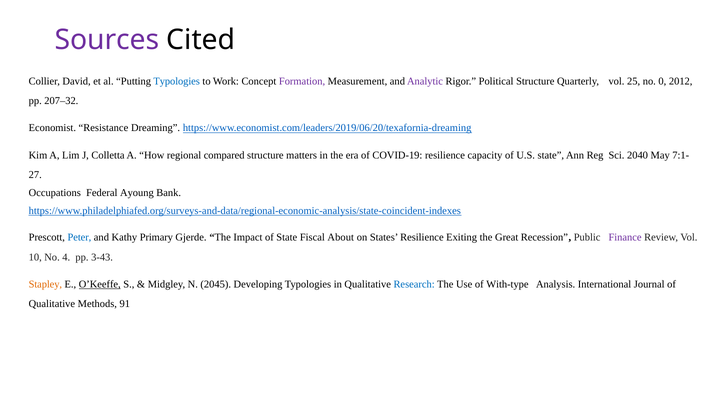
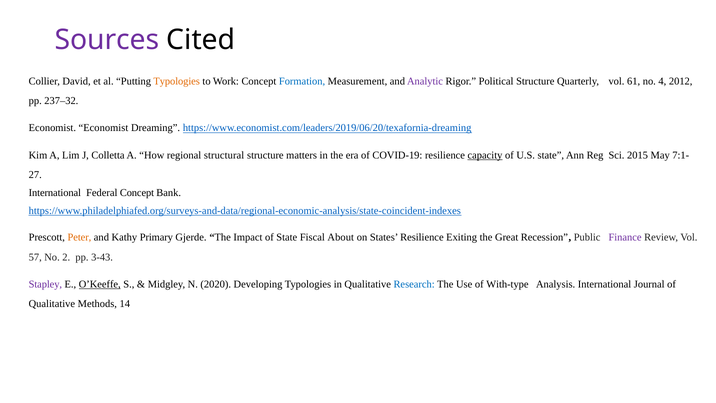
Typologies at (177, 81) colour: blue -> orange
Formation colour: purple -> blue
25: 25 -> 61
0: 0 -> 4
207–32: 207–32 -> 237–32
Economist Resistance: Resistance -> Economist
compared: compared -> structural
capacity underline: none -> present
2040: 2040 -> 2015
Occupations at (55, 193): Occupations -> International
Federal Ayoung: Ayoung -> Concept
Peter colour: blue -> orange
10: 10 -> 57
4: 4 -> 2
Stapley colour: orange -> purple
2045: 2045 -> 2020
91: 91 -> 14
